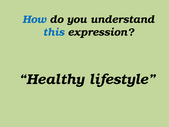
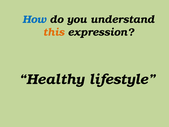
this colour: blue -> orange
